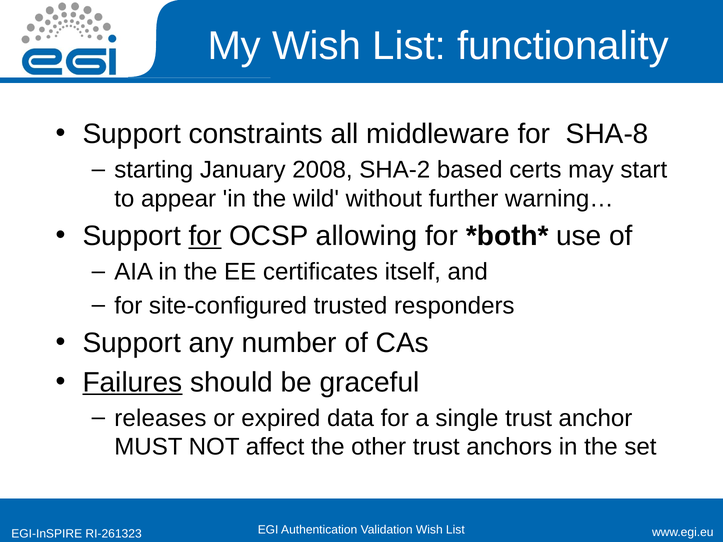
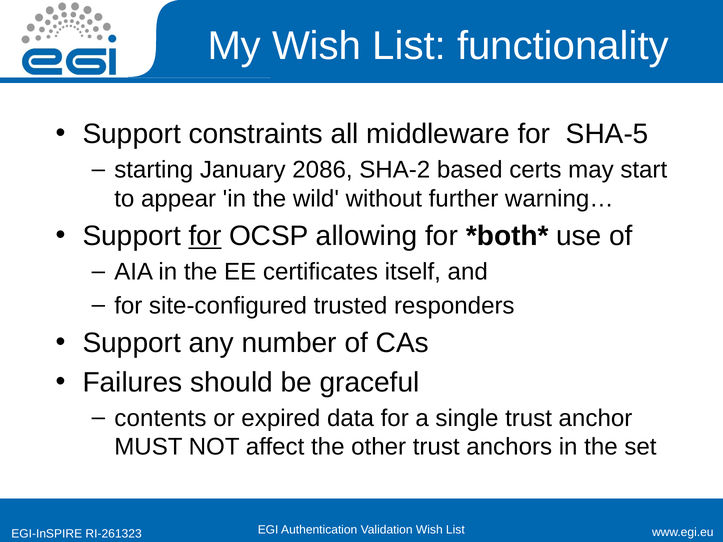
SHA-8: SHA-8 -> SHA-5
2008: 2008 -> 2086
Failures underline: present -> none
releases: releases -> contents
